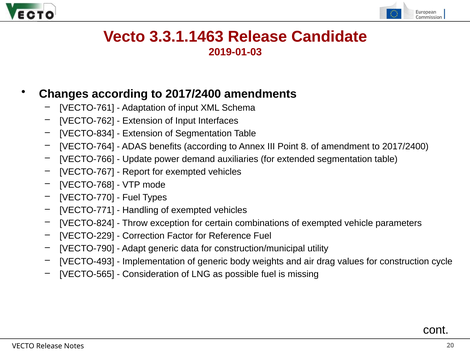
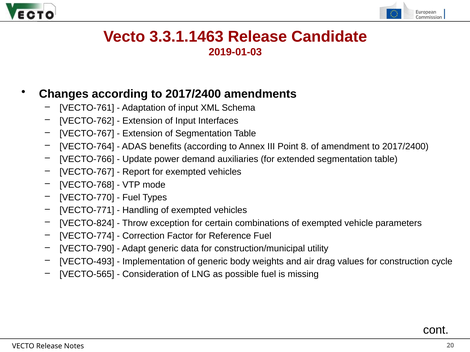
VECTO-834 at (87, 134): VECTO-834 -> VECTO-767
VECTO-229: VECTO-229 -> VECTO-774
